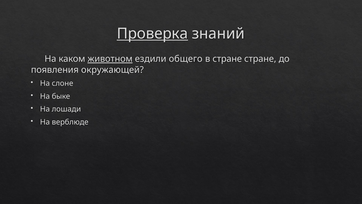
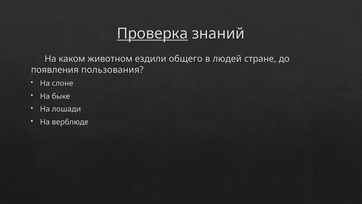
животном underline: present -> none
в стране: стране -> людей
окружающей: окружающей -> пользования
